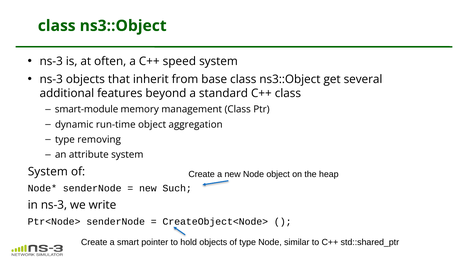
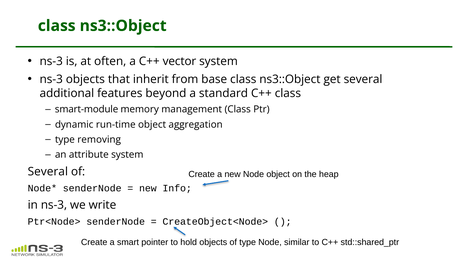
speed: speed -> vector
System at (48, 172): System -> Several
Such: Such -> Info
